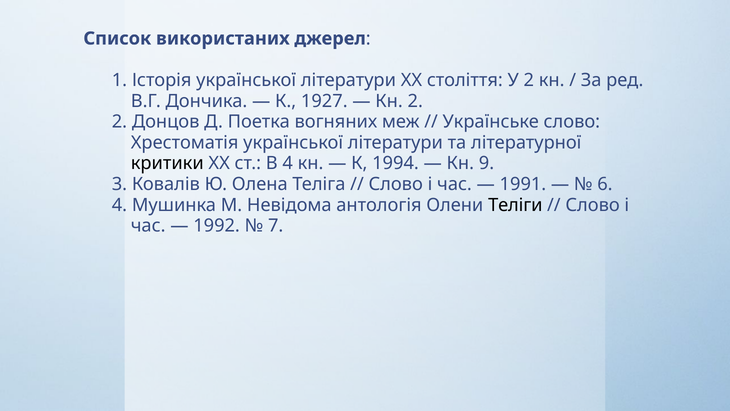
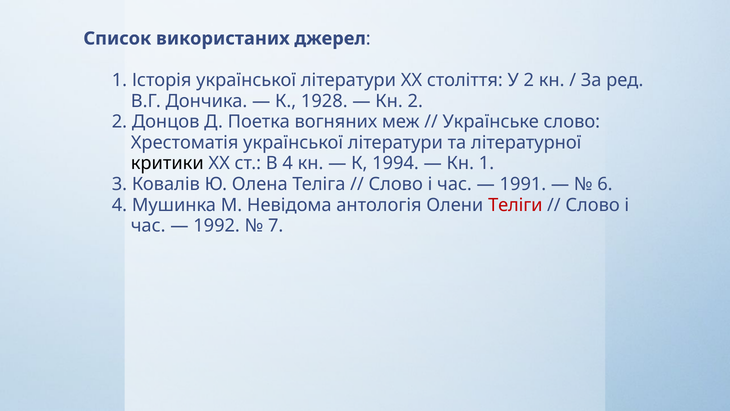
1927: 1927 -> 1928
Кн 9: 9 -> 1
Теліги colour: black -> red
